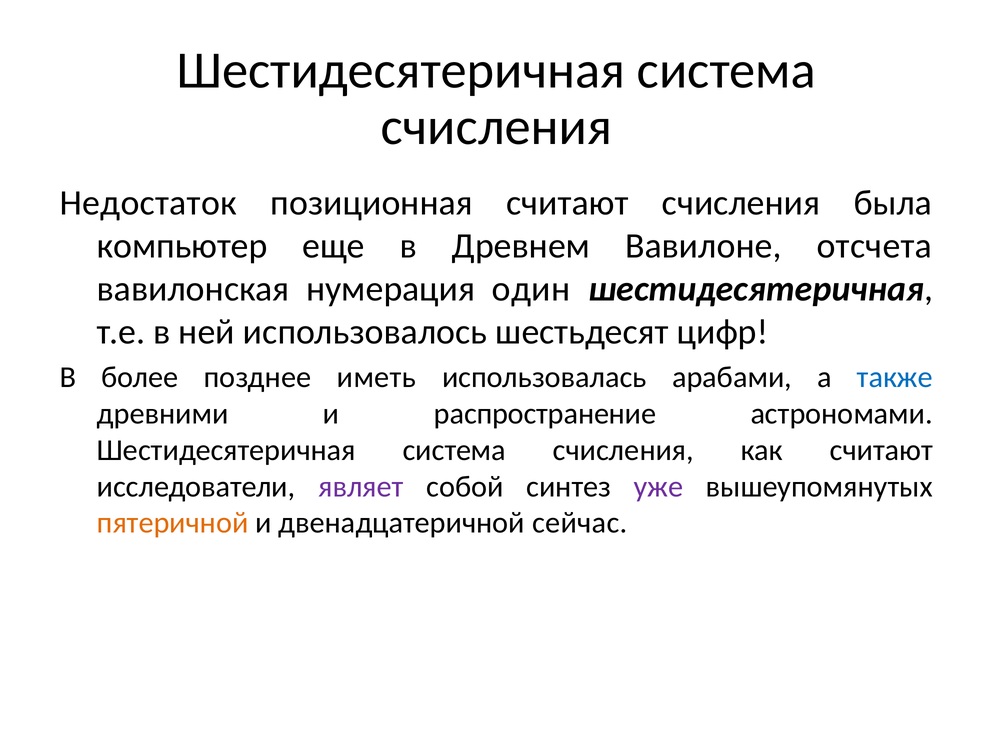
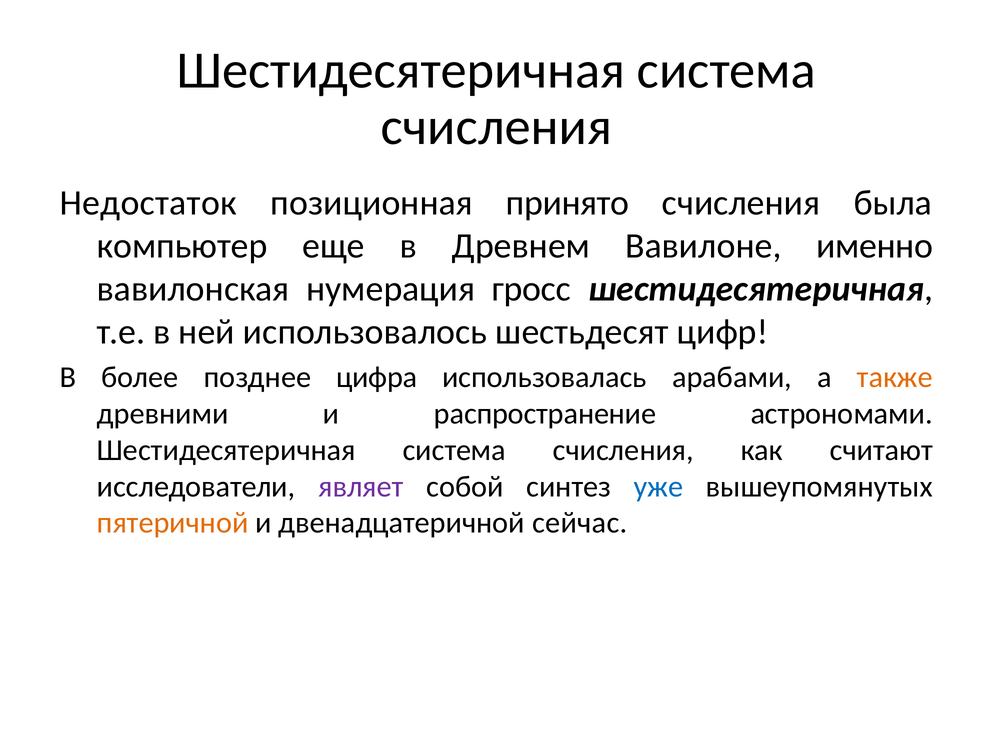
позиционная считают: считают -> принято
отсчета: отсчета -> именно
один: один -> гросс
иметь: иметь -> цифра
также colour: blue -> orange
уже colour: purple -> blue
